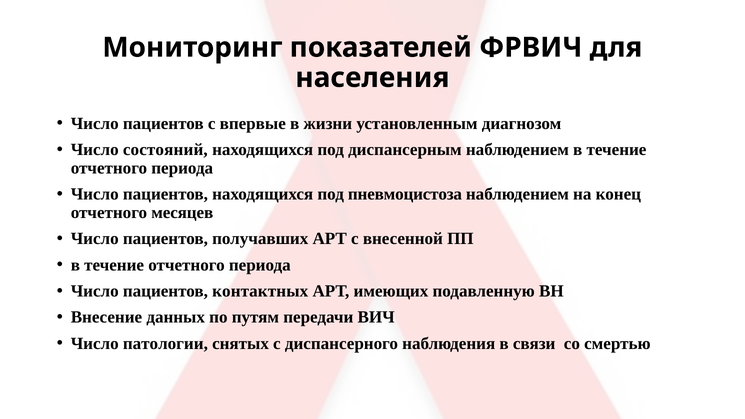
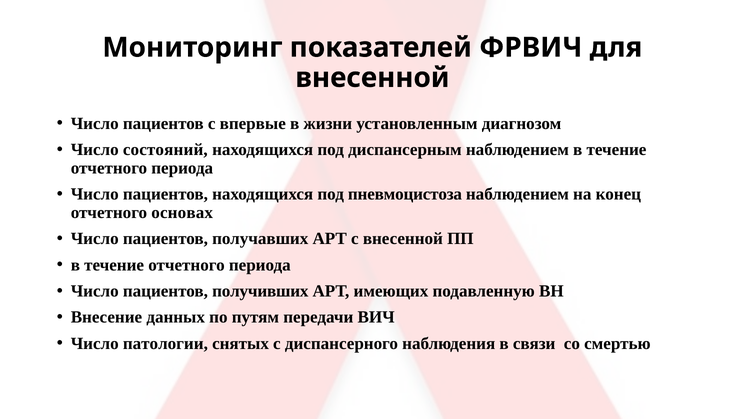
населения at (372, 78): населения -> внесенной
месяцев: месяцев -> основах
контактных: контактных -> получивших
